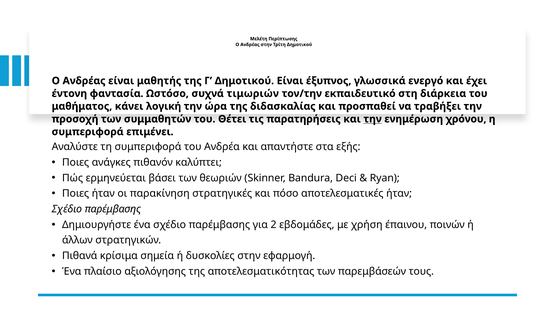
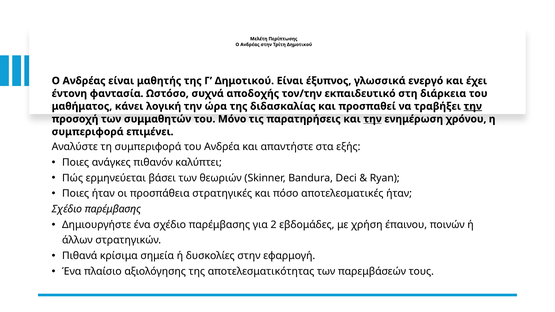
τιμωριών: τιμωριών -> αποδοχής
την at (473, 106) underline: none -> present
Θέτει: Θέτει -> Μόνο
παρακίνηση: παρακίνηση -> προσπάθεια
